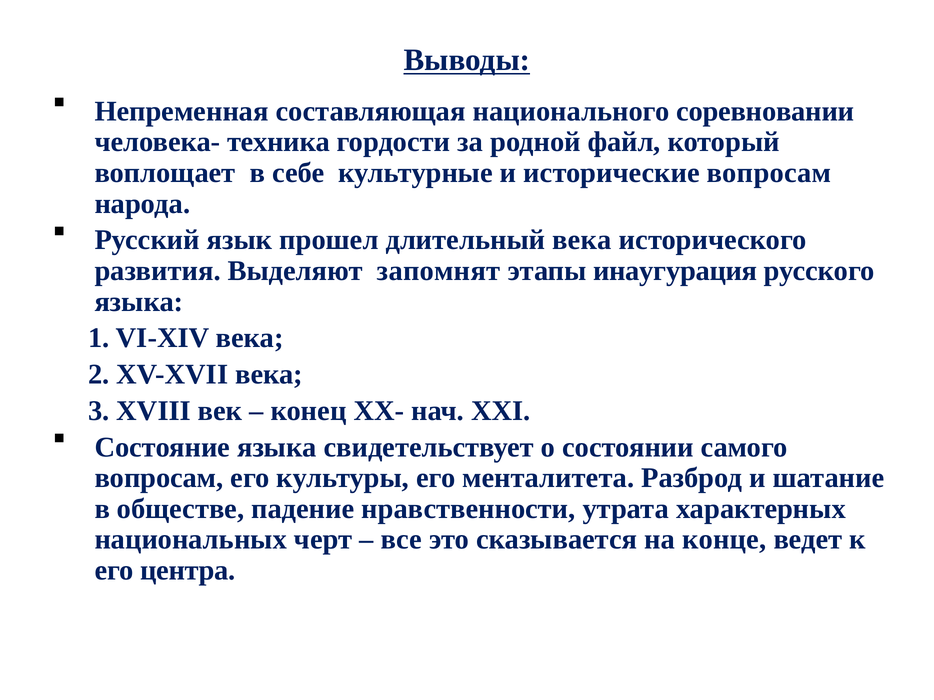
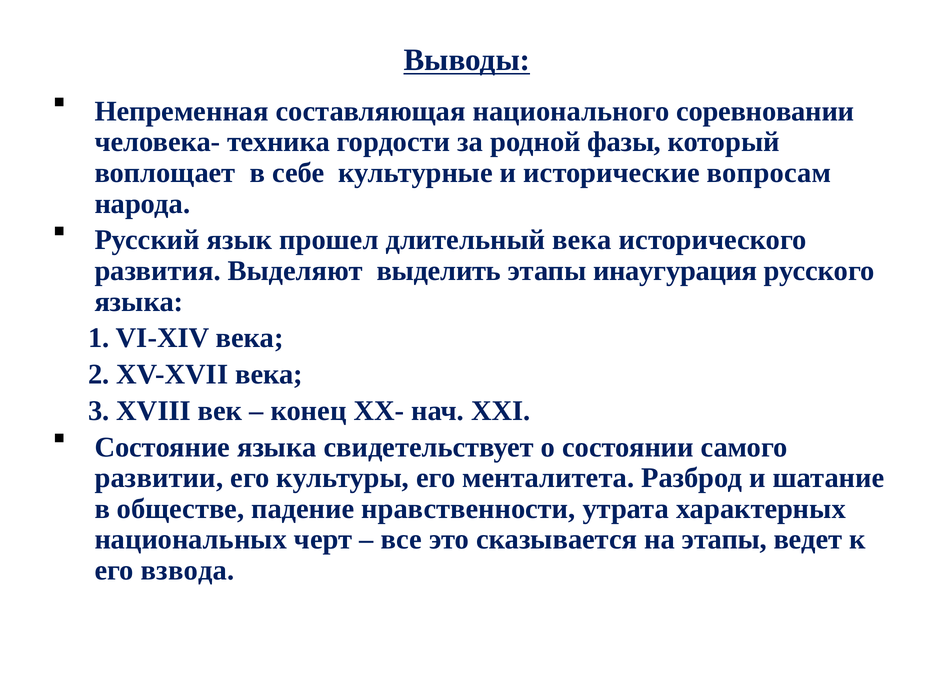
файл: файл -> фазы
запомнят: запомнят -> выделить
вопросам at (159, 478): вопросам -> развитии
на конце: конце -> этапы
центра: центра -> взвода
